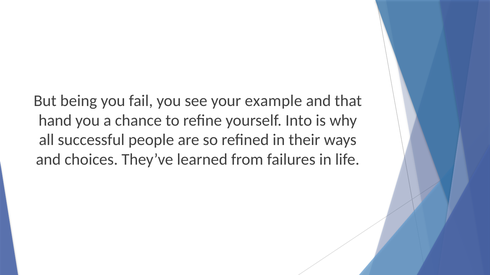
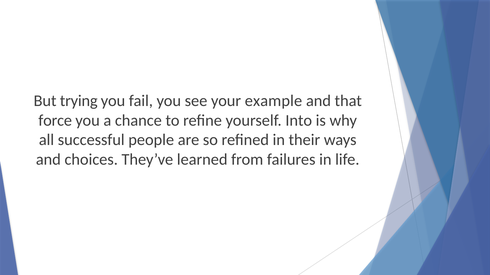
being: being -> trying
hand: hand -> force
